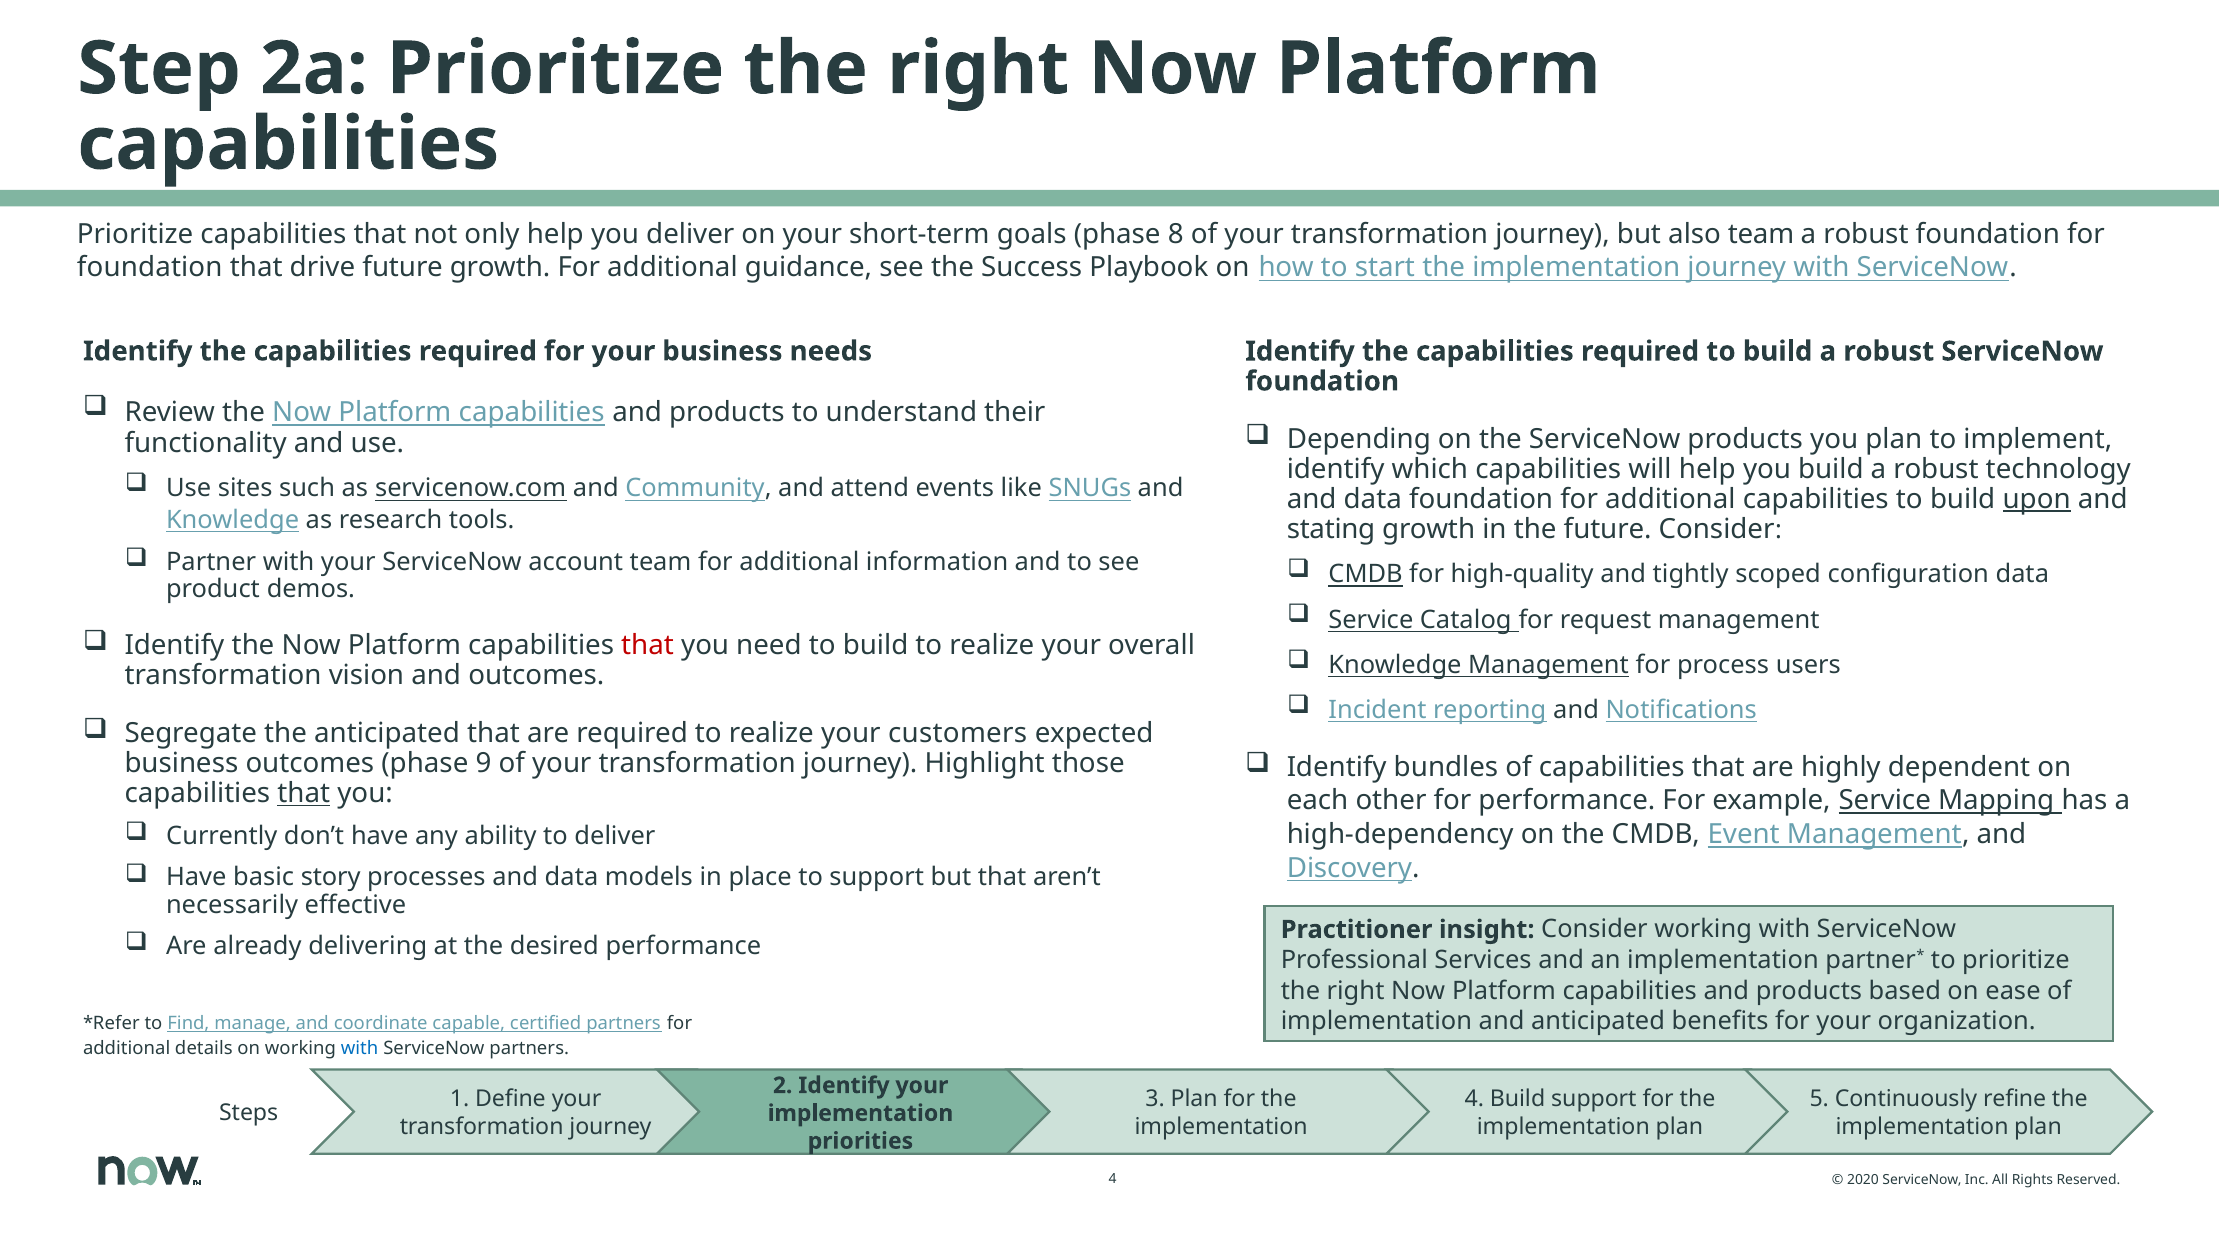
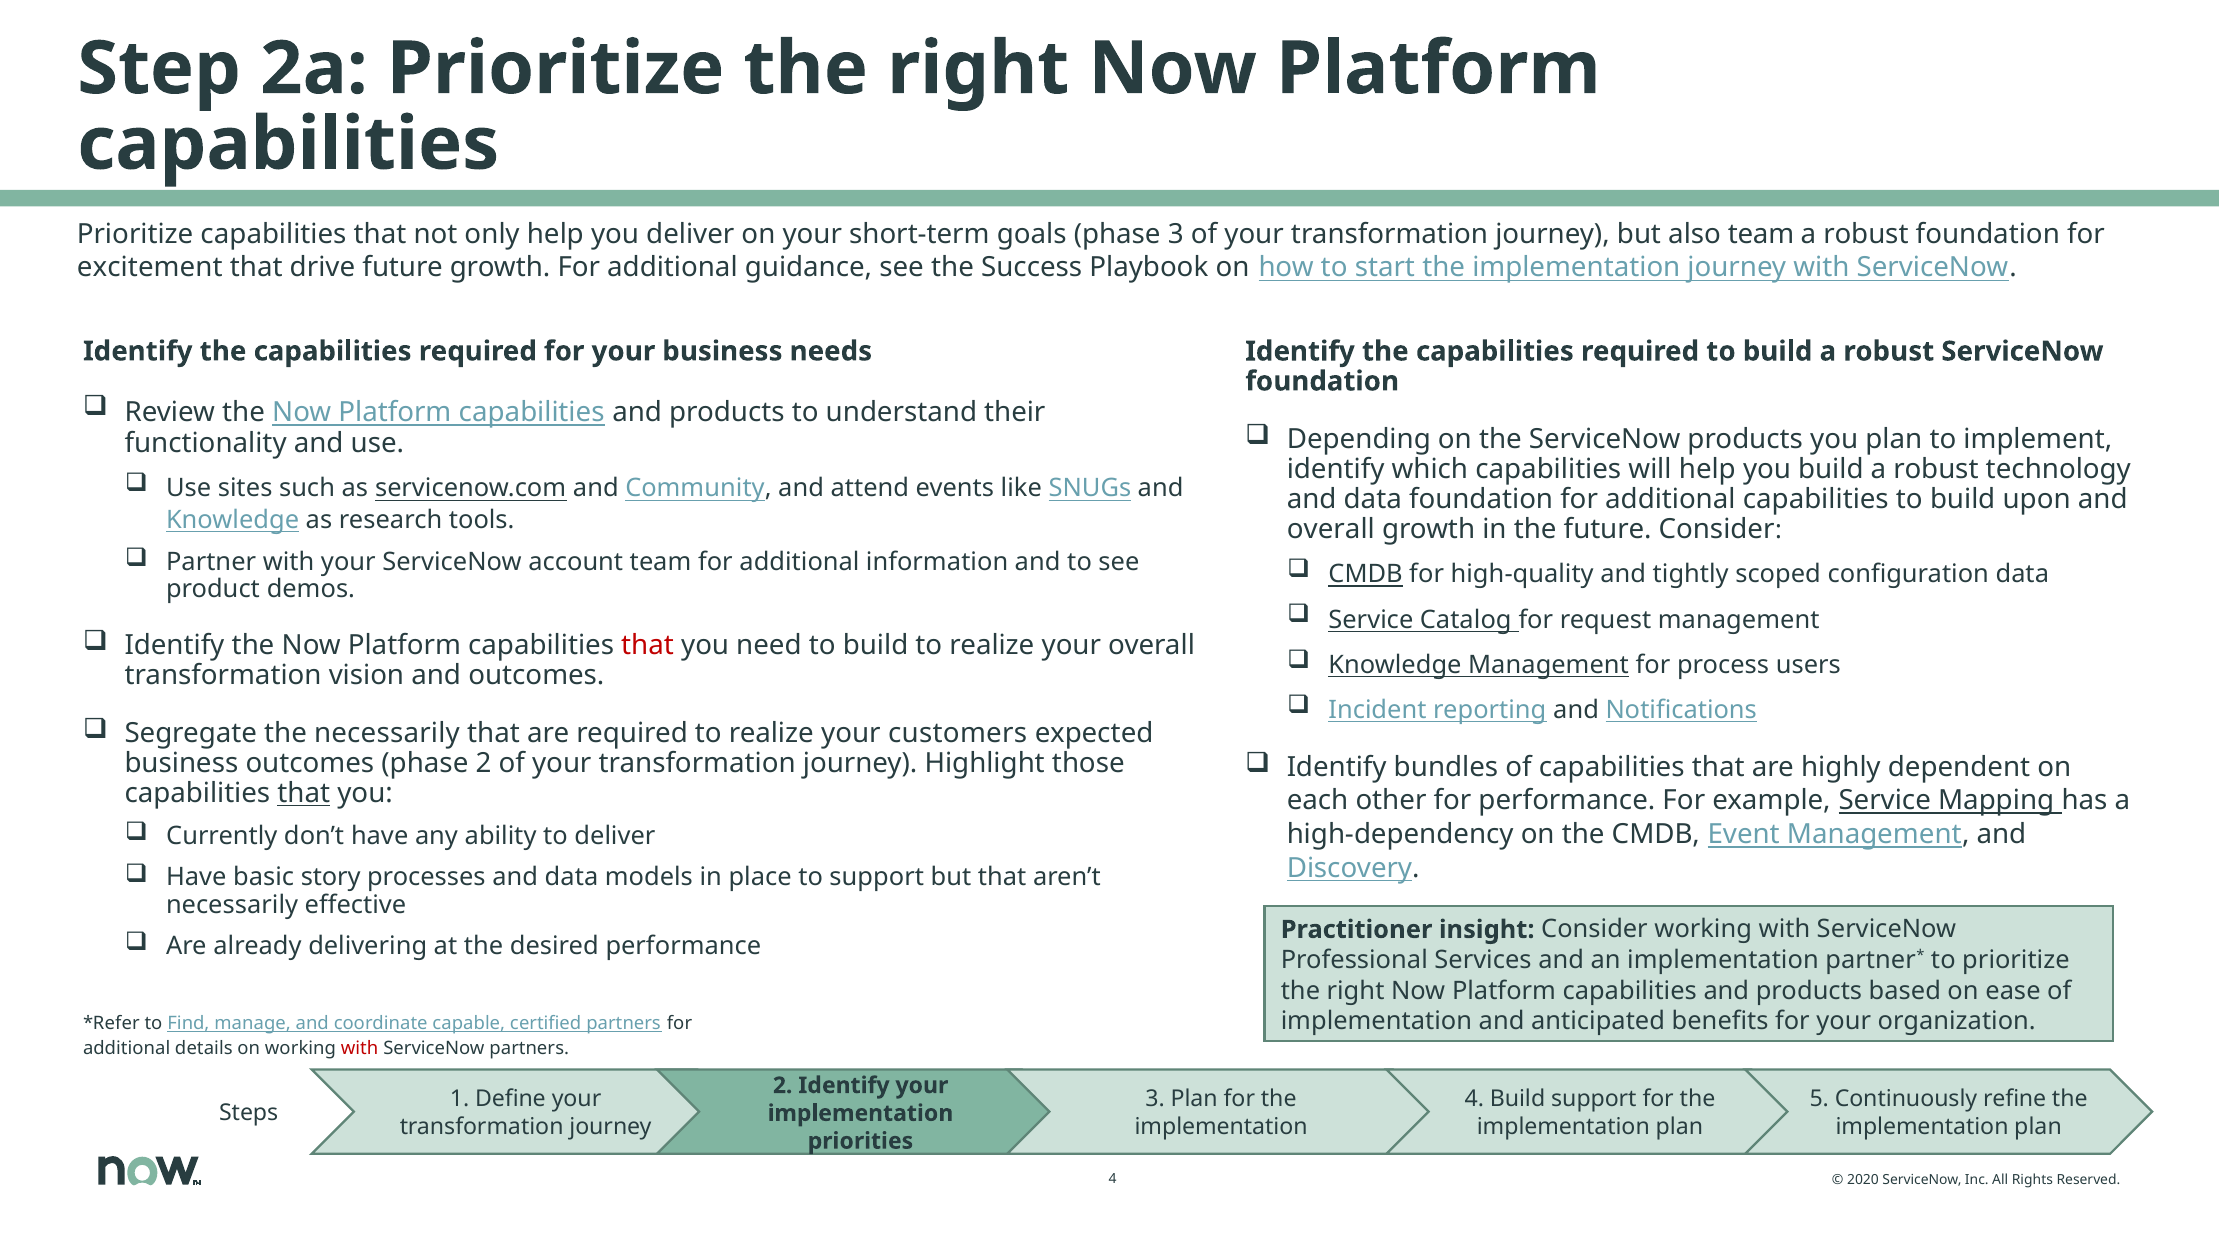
phase 8: 8 -> 3
foundation at (150, 267): foundation -> excitement
upon underline: present -> none
stating at (1331, 529): stating -> overall
the anticipated: anticipated -> necessarily
phase 9: 9 -> 2
with at (360, 1048) colour: blue -> red
